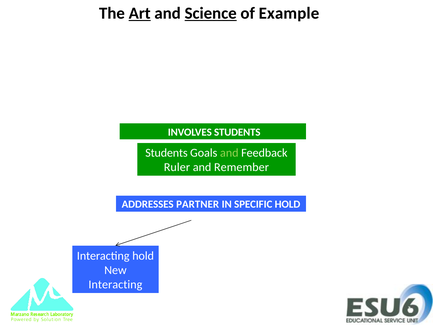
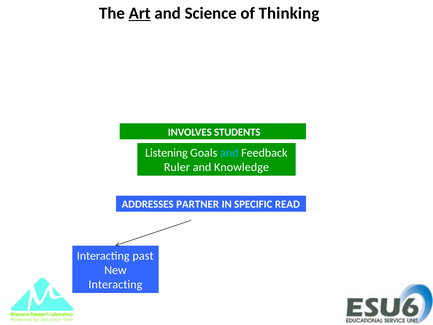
Science underline: present -> none
Example: Example -> Thinking
Students at (166, 153): Students -> Listening
and at (229, 153) colour: light green -> light blue
Remember: Remember -> Knowledge
SPECIFIC HOLD: HOLD -> READ
Interacting hold: hold -> past
